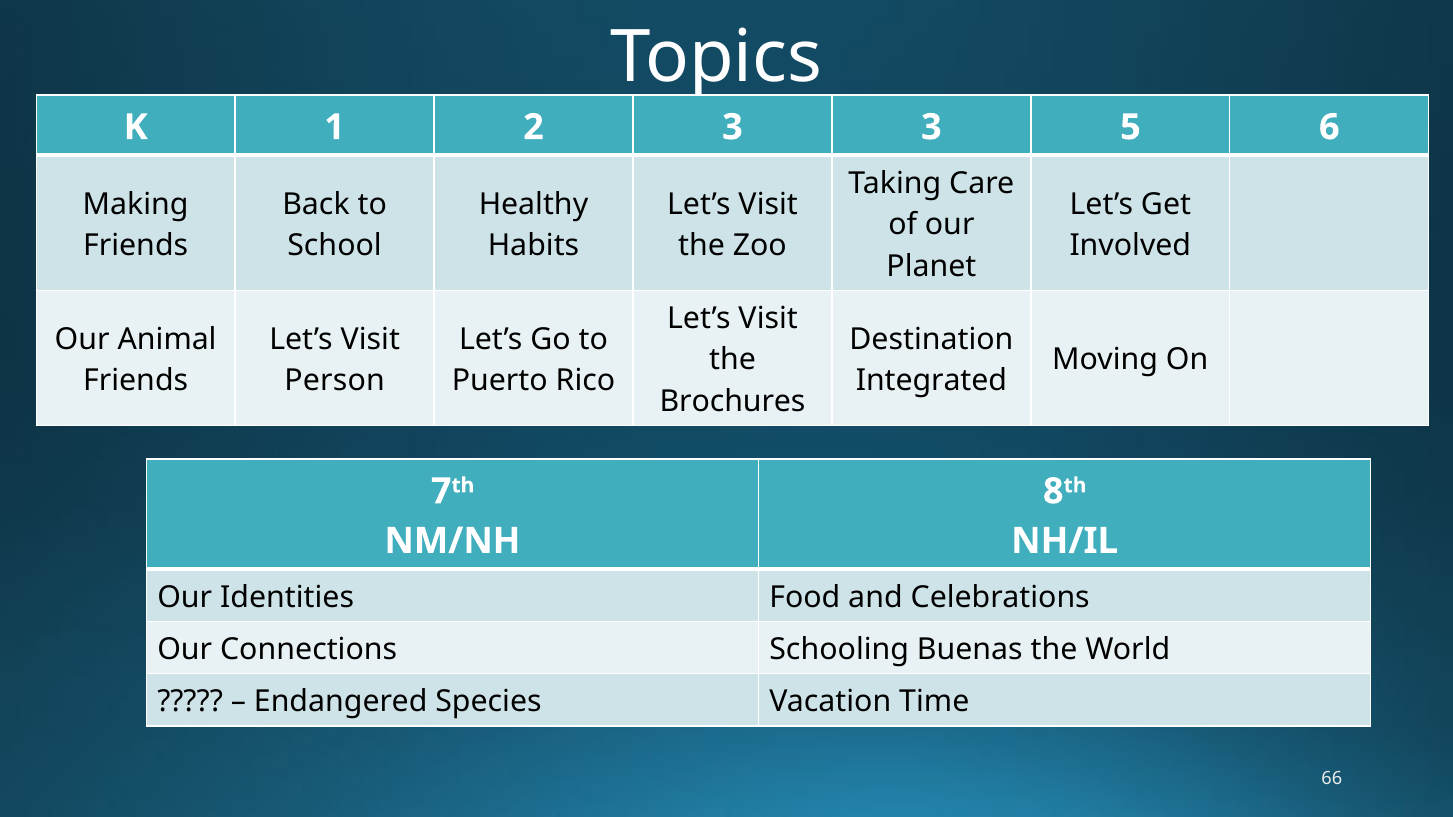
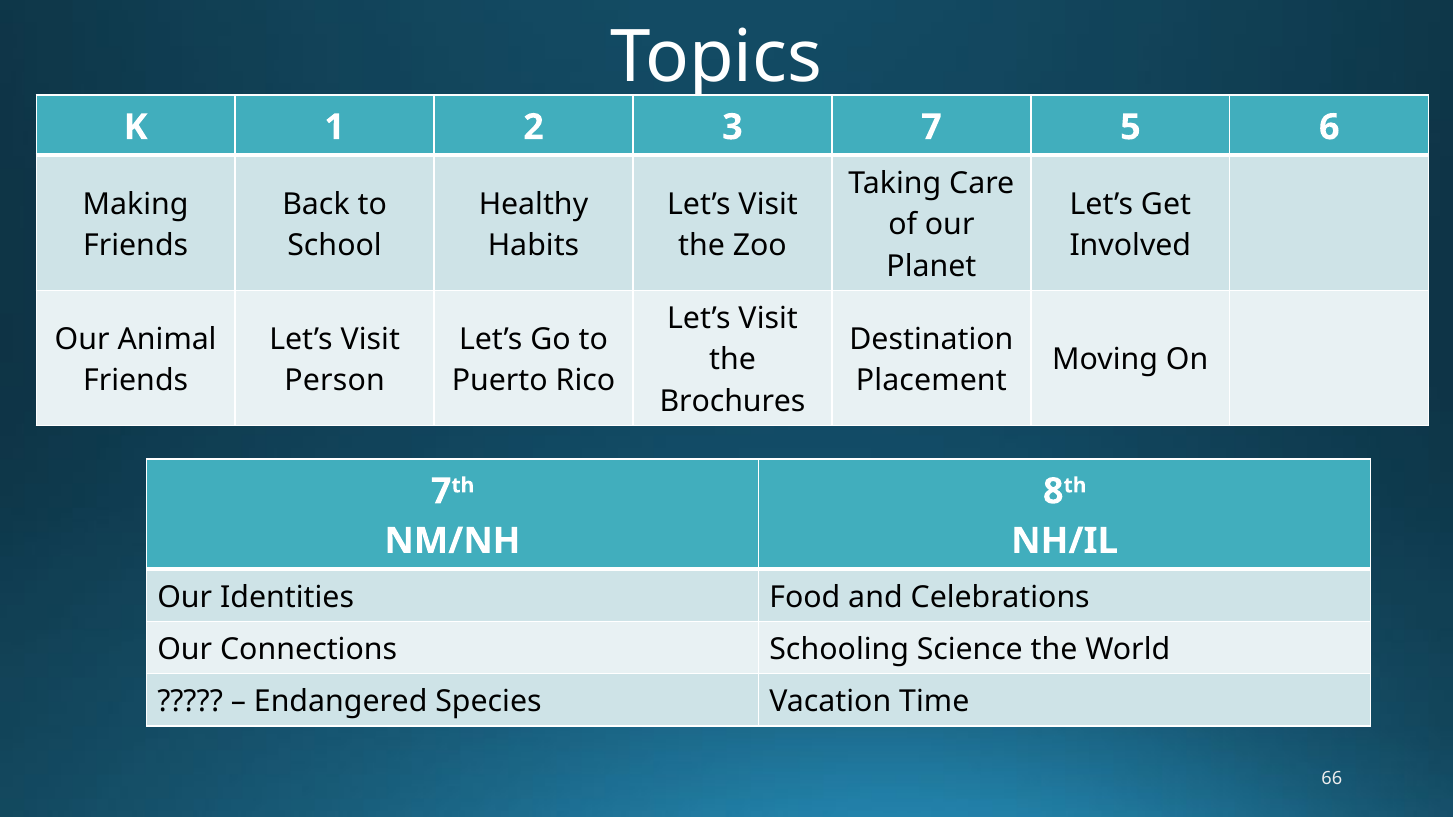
3 3: 3 -> 7
Integrated: Integrated -> Placement
Buenas: Buenas -> Science
